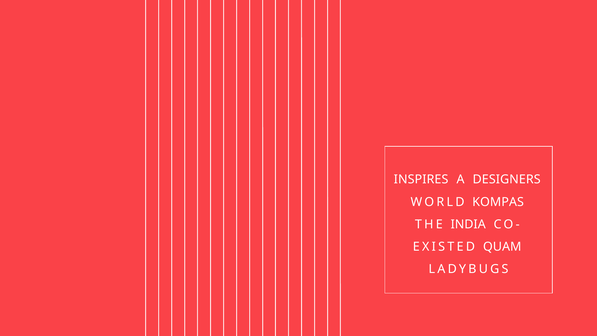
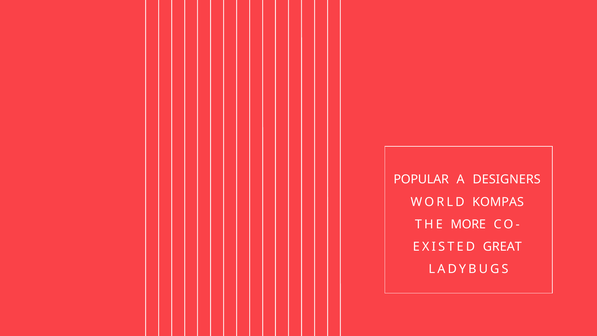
INSPIRES: INSPIRES -> POPULAR
INDIA: INDIA -> MORE
QUAM: QUAM -> GREAT
